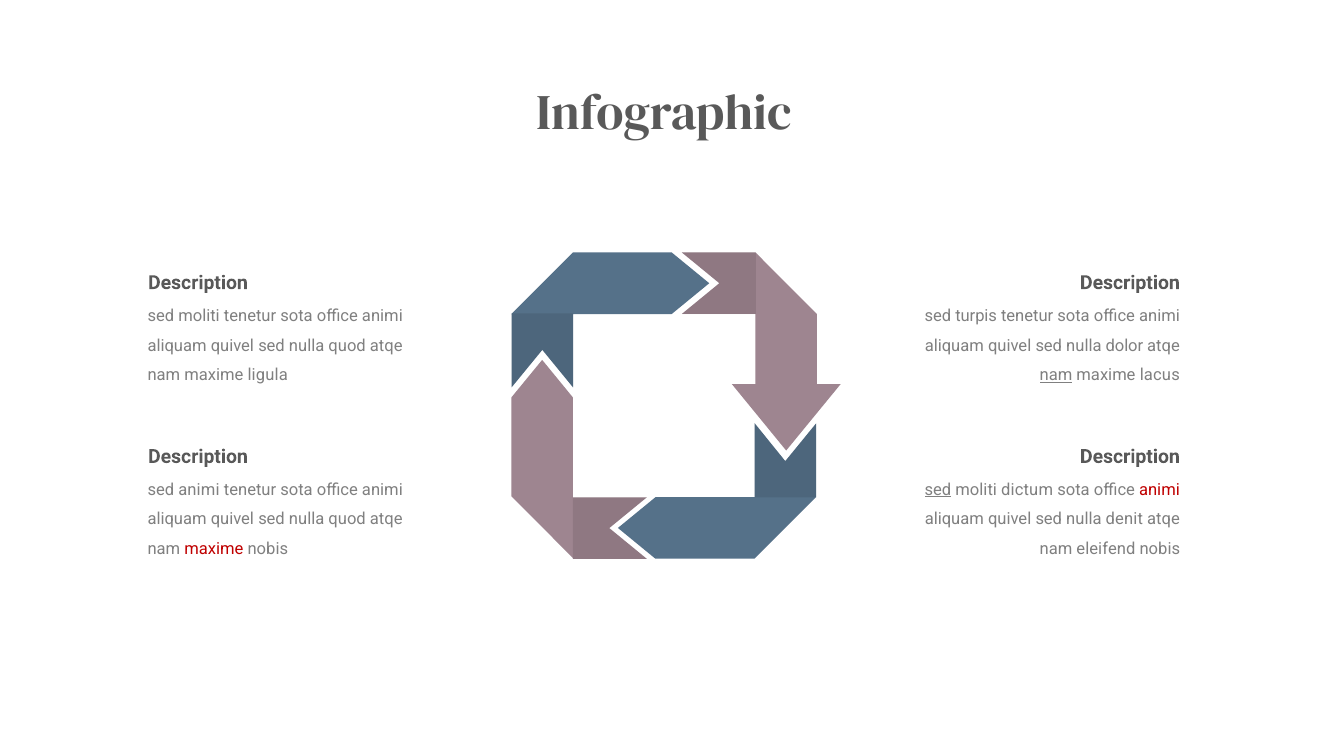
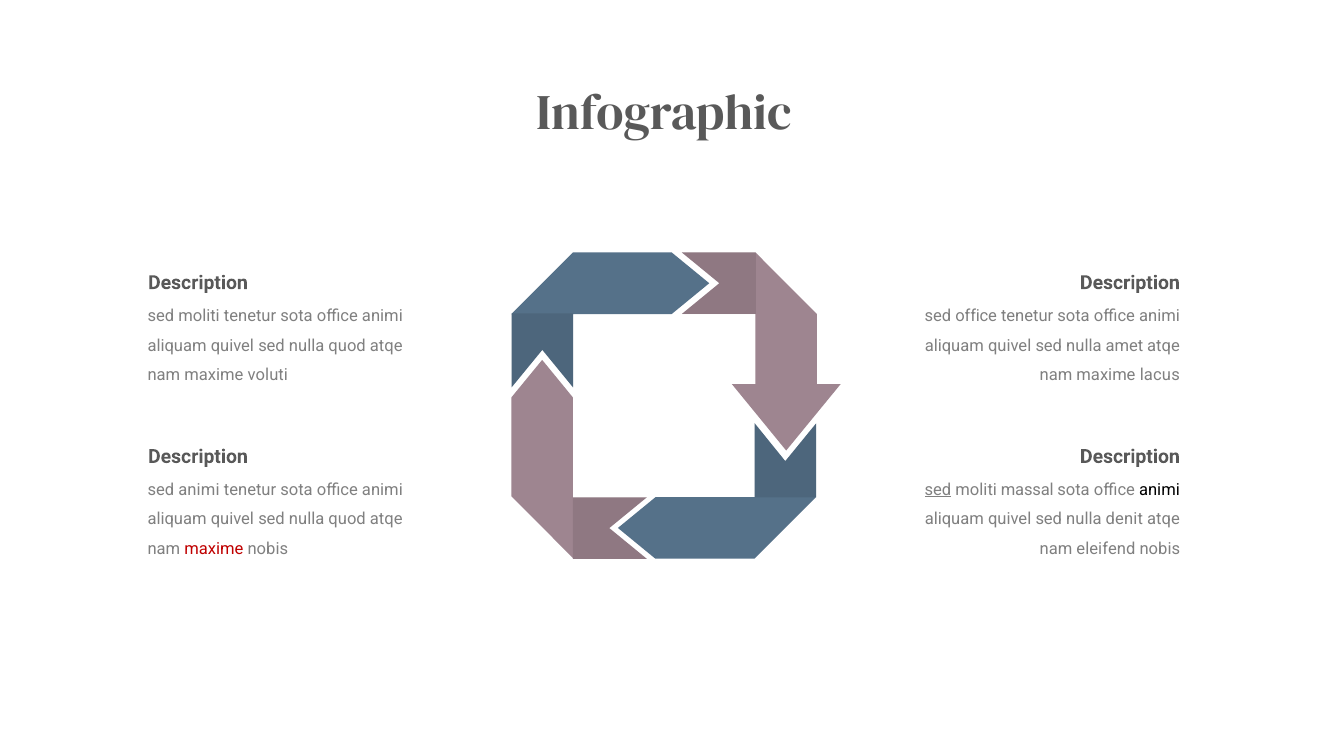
sed turpis: turpis -> office
dolor: dolor -> amet
ligula: ligula -> voluti
nam at (1056, 375) underline: present -> none
dictum: dictum -> massal
animi at (1159, 489) colour: red -> black
